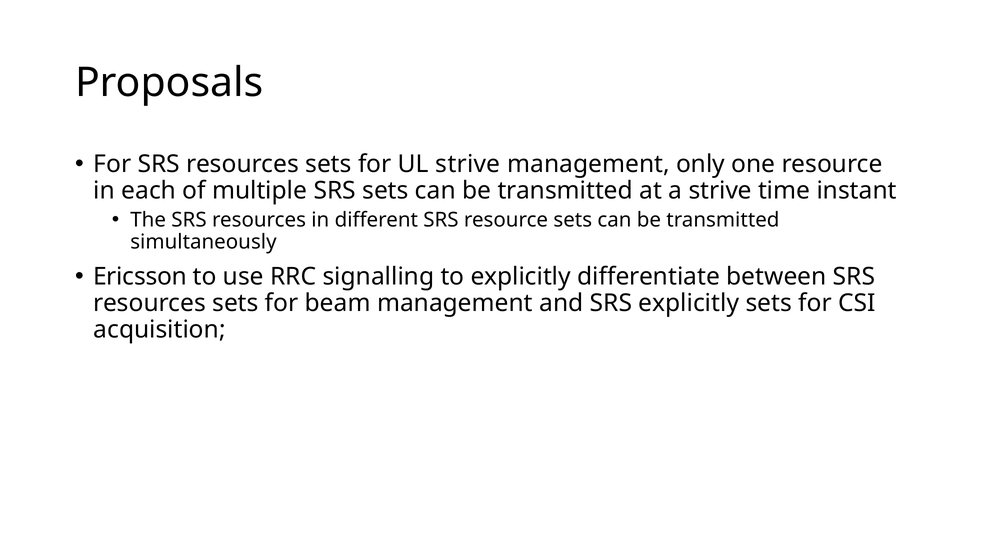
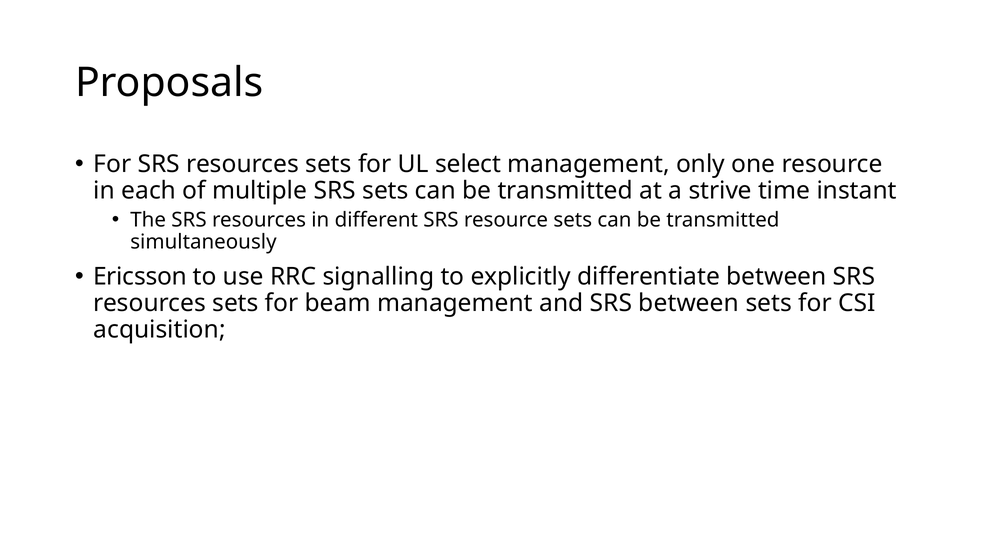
UL strive: strive -> select
SRS explicitly: explicitly -> between
